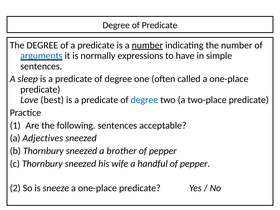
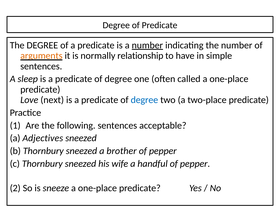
arguments colour: blue -> orange
expressions: expressions -> relationship
best: best -> next
